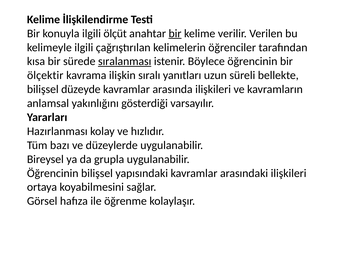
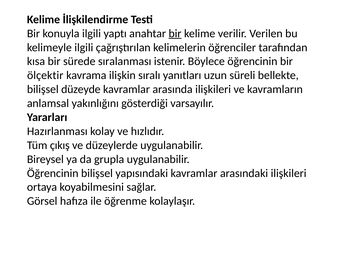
ölçüt: ölçüt -> yaptı
sıralanması underline: present -> none
bazı: bazı -> çıkış
